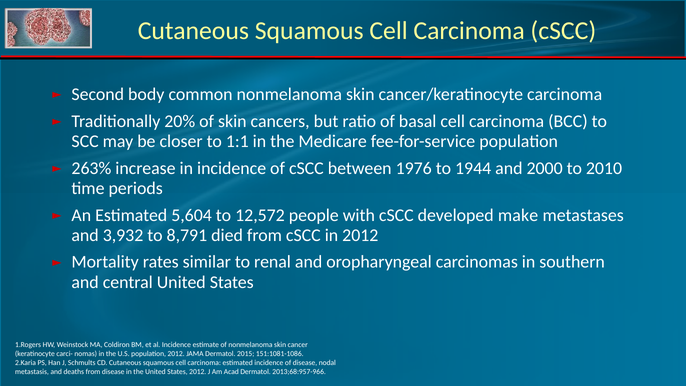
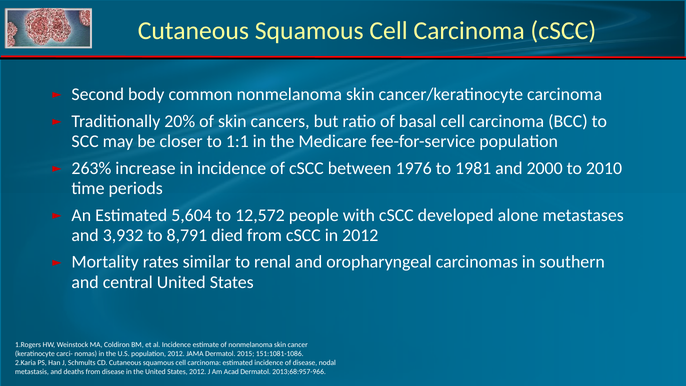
1944: 1944 -> 1981
make: make -> alone
